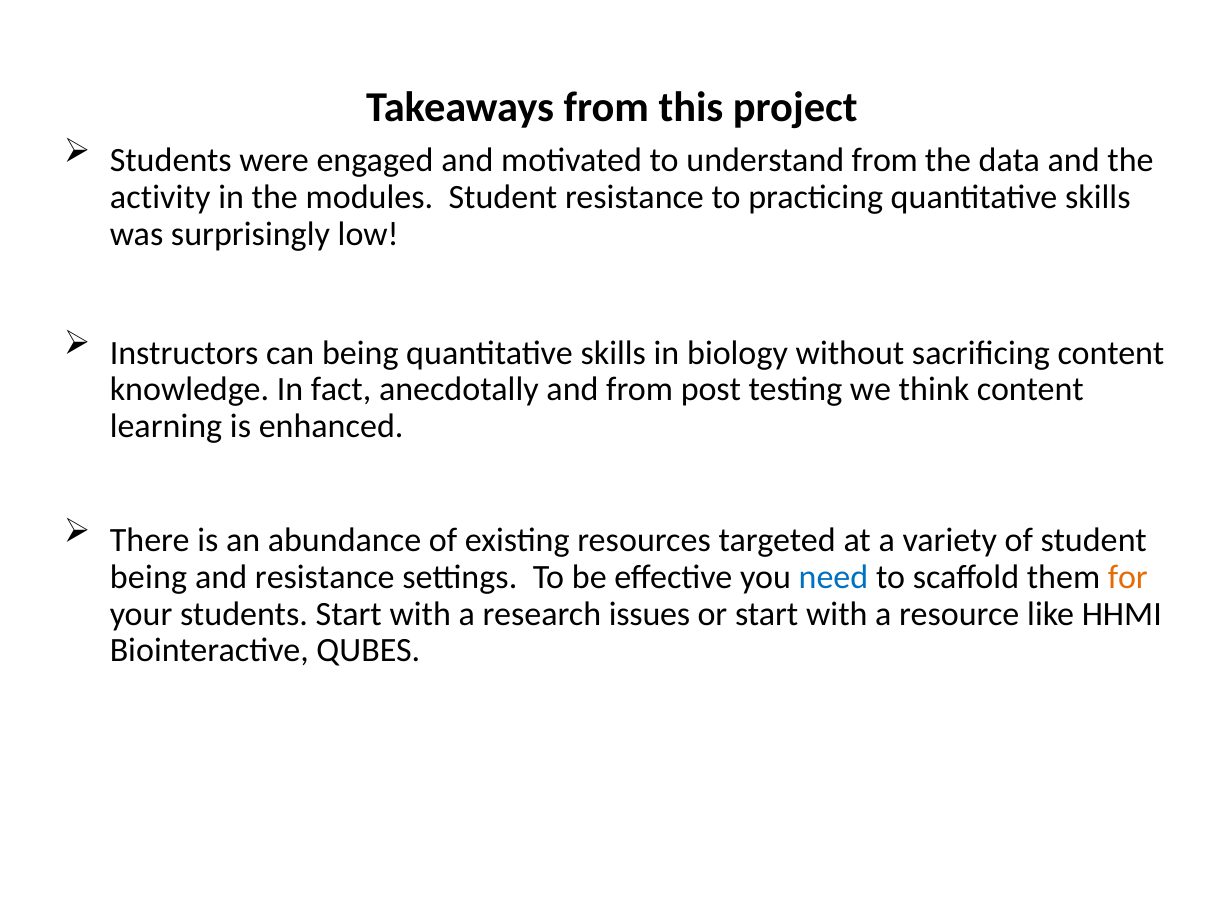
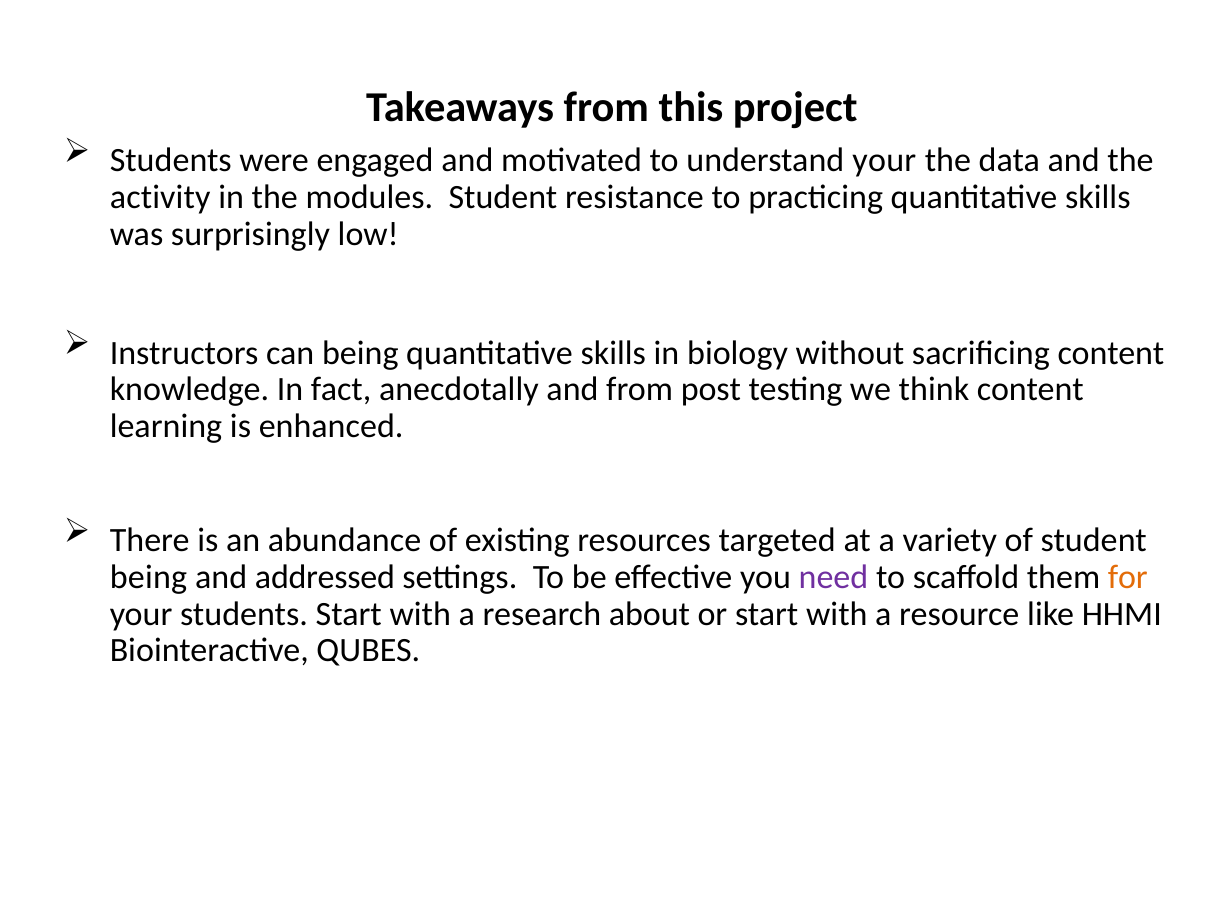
understand from: from -> your
and resistance: resistance -> addressed
need colour: blue -> purple
issues: issues -> about
